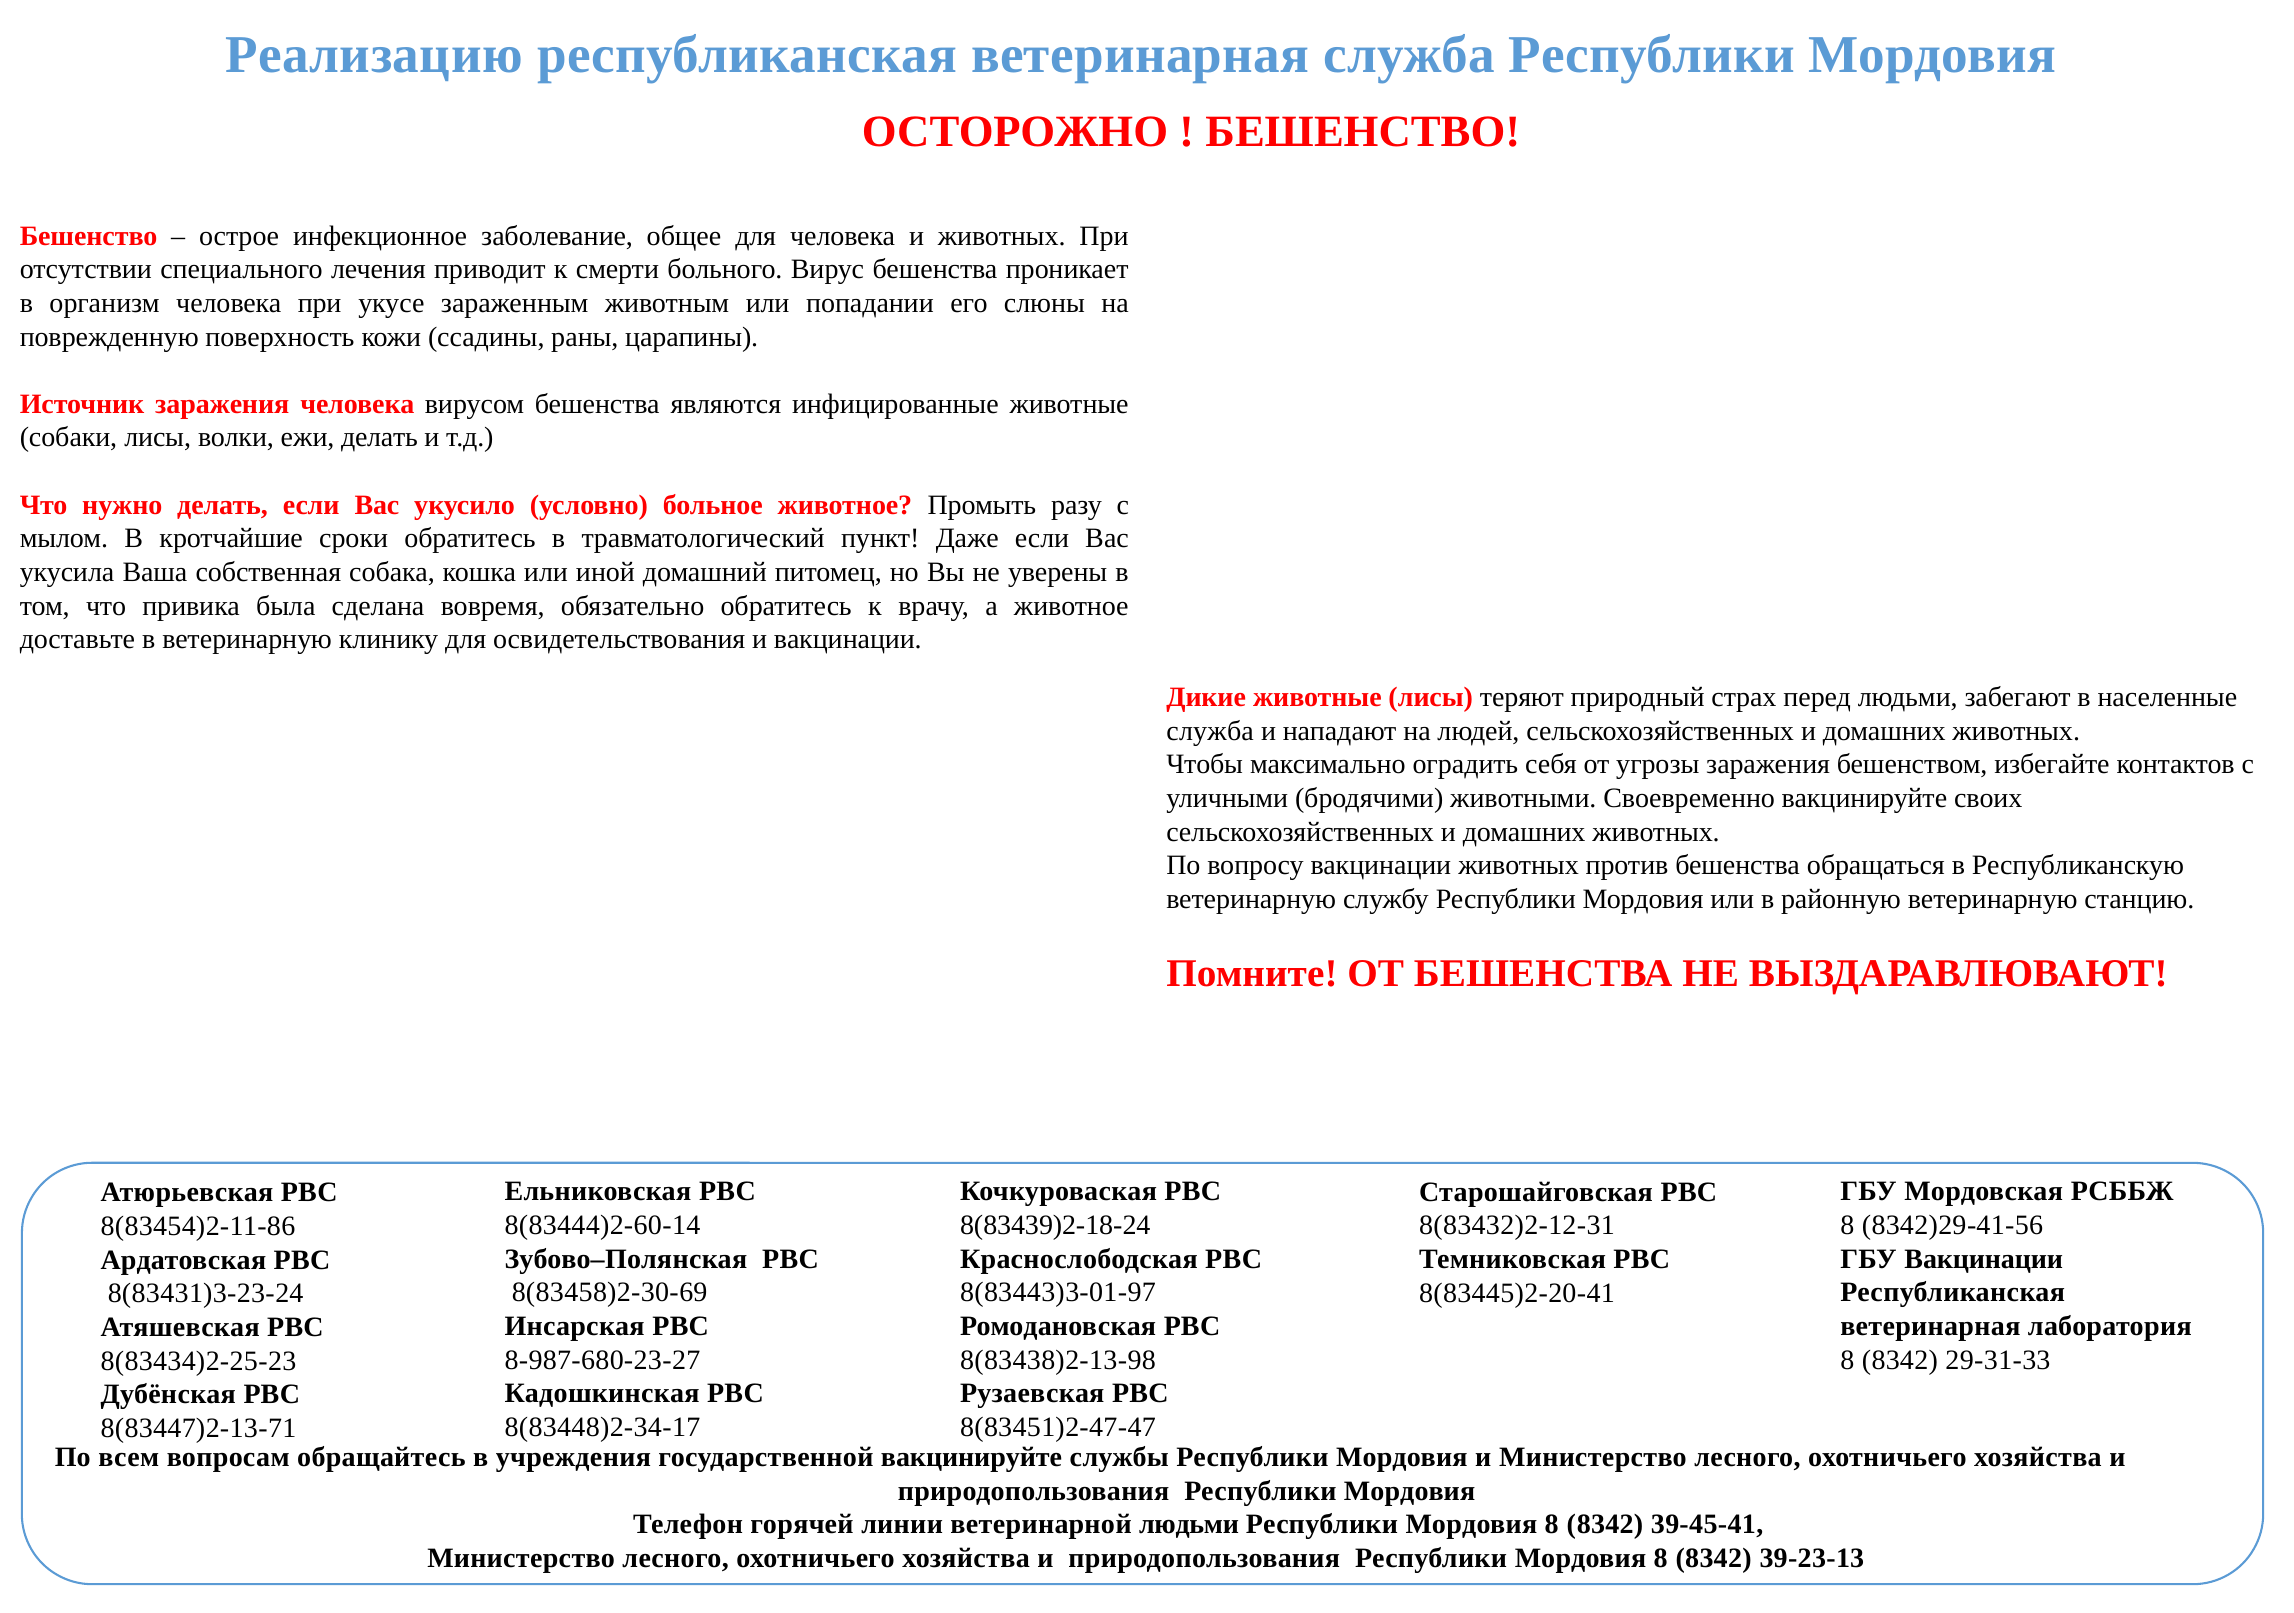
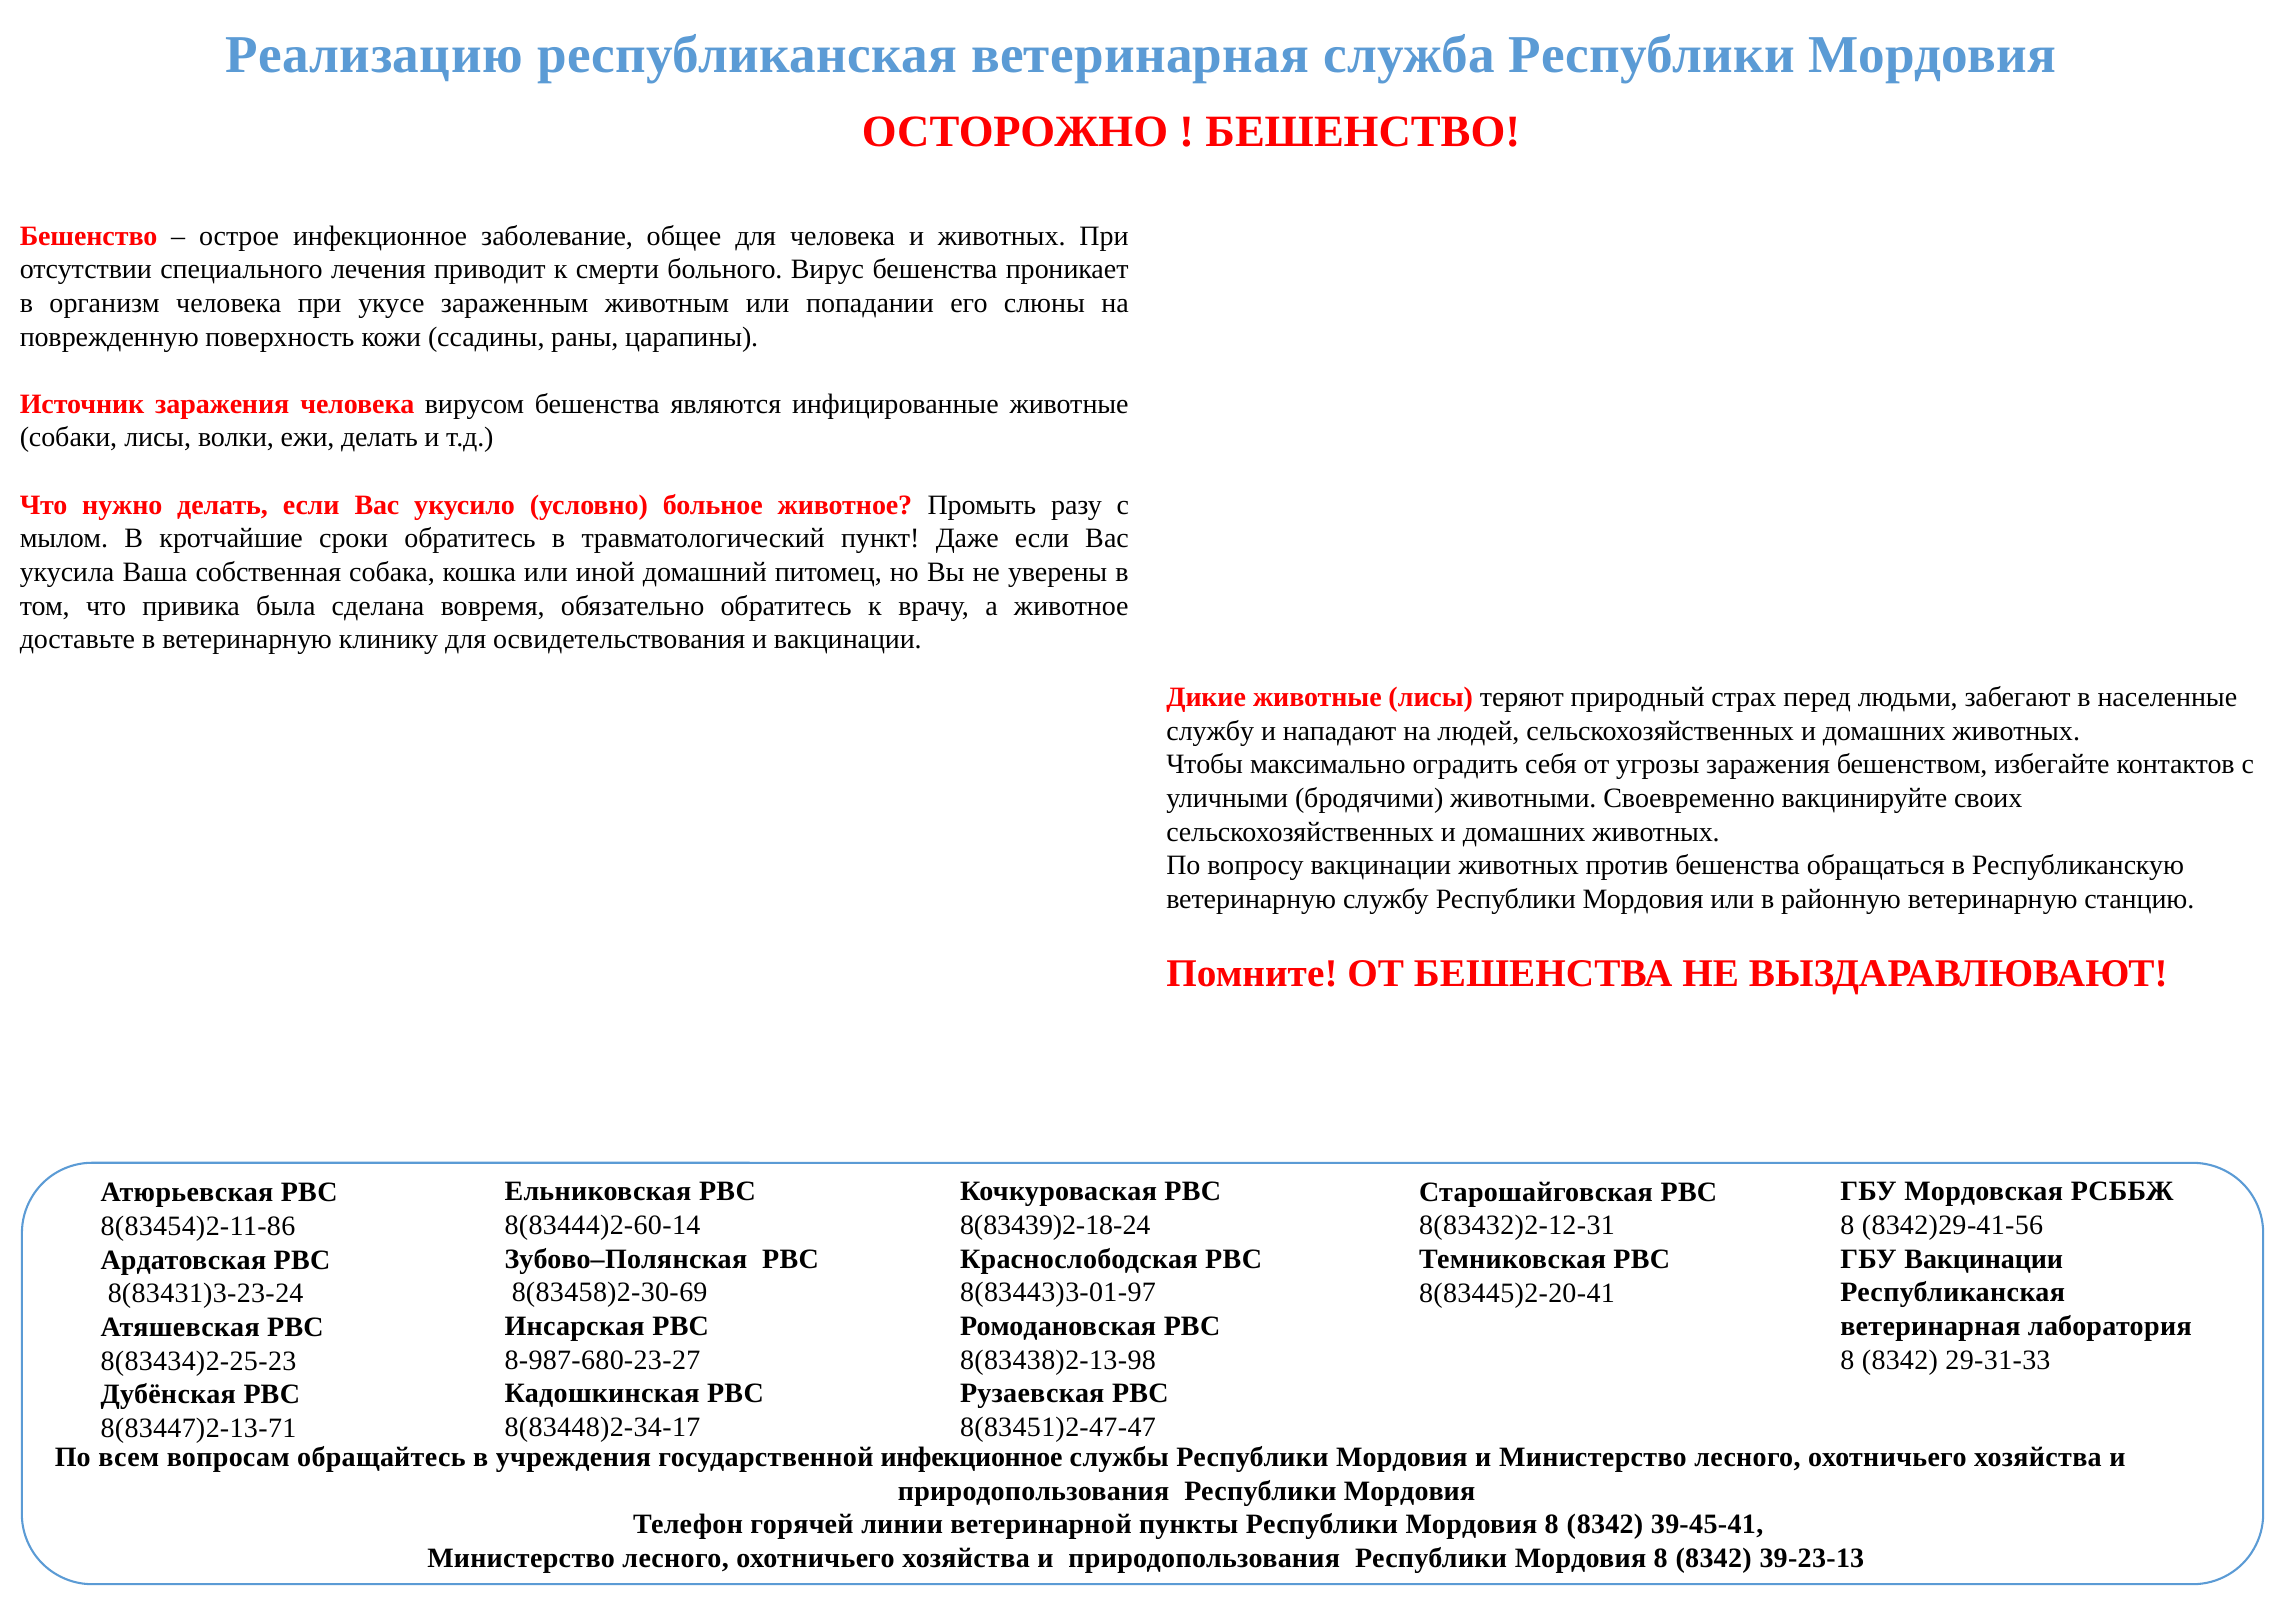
служба at (1210, 731): служба -> службу
государственной вакцинируйте: вакцинируйте -> инфекционное
ветеринарной людьми: людьми -> пункты
